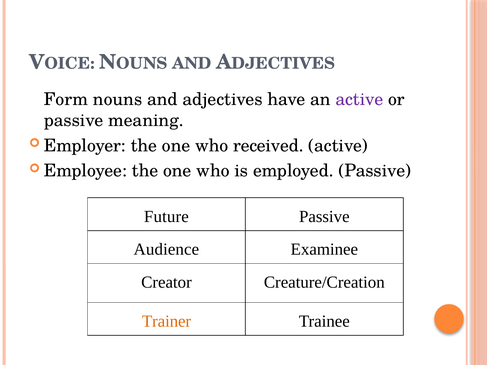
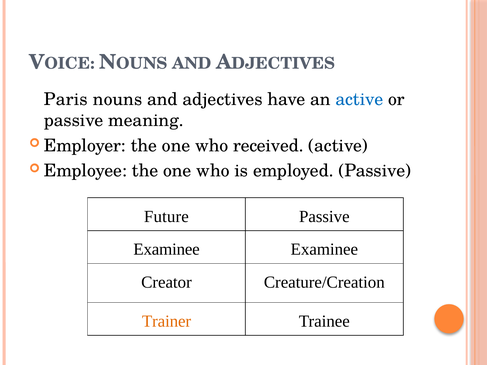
Form: Form -> Paris
active at (359, 99) colour: purple -> blue
Audience at (166, 250): Audience -> Examinee
